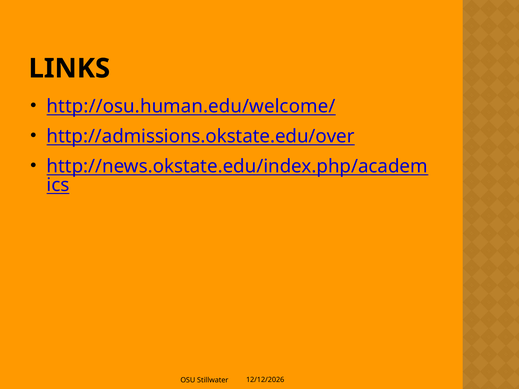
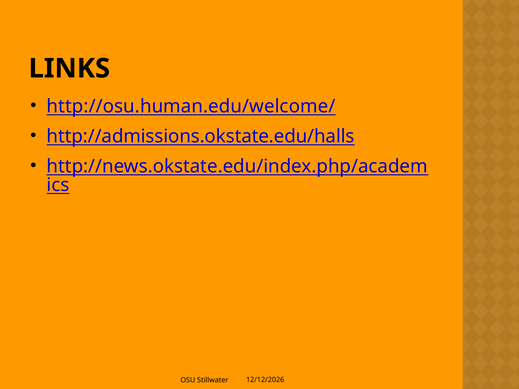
http://admissions.okstate.edu/over: http://admissions.okstate.edu/over -> http://admissions.okstate.edu/halls
